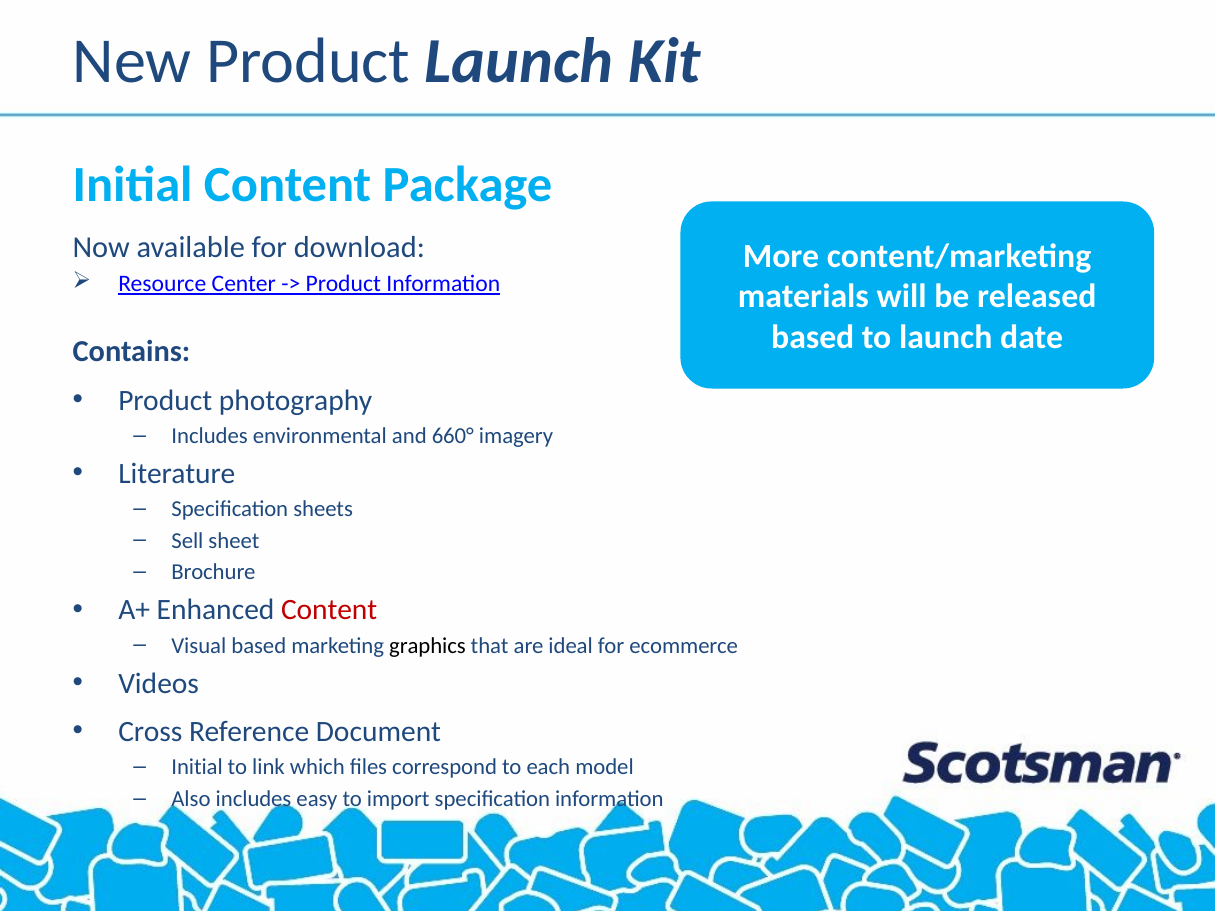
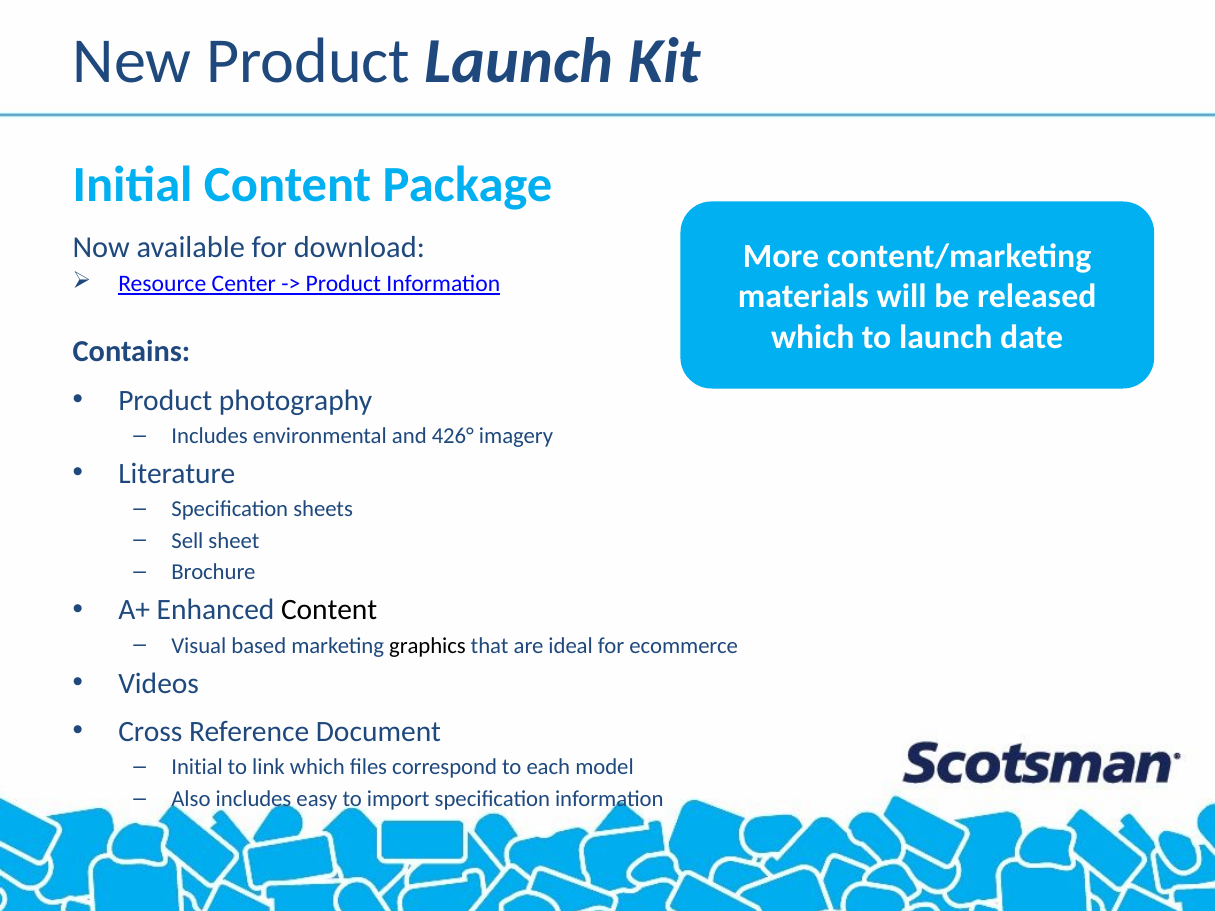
based at (813, 337): based -> which
660°: 660° -> 426°
Content at (329, 610) colour: red -> black
